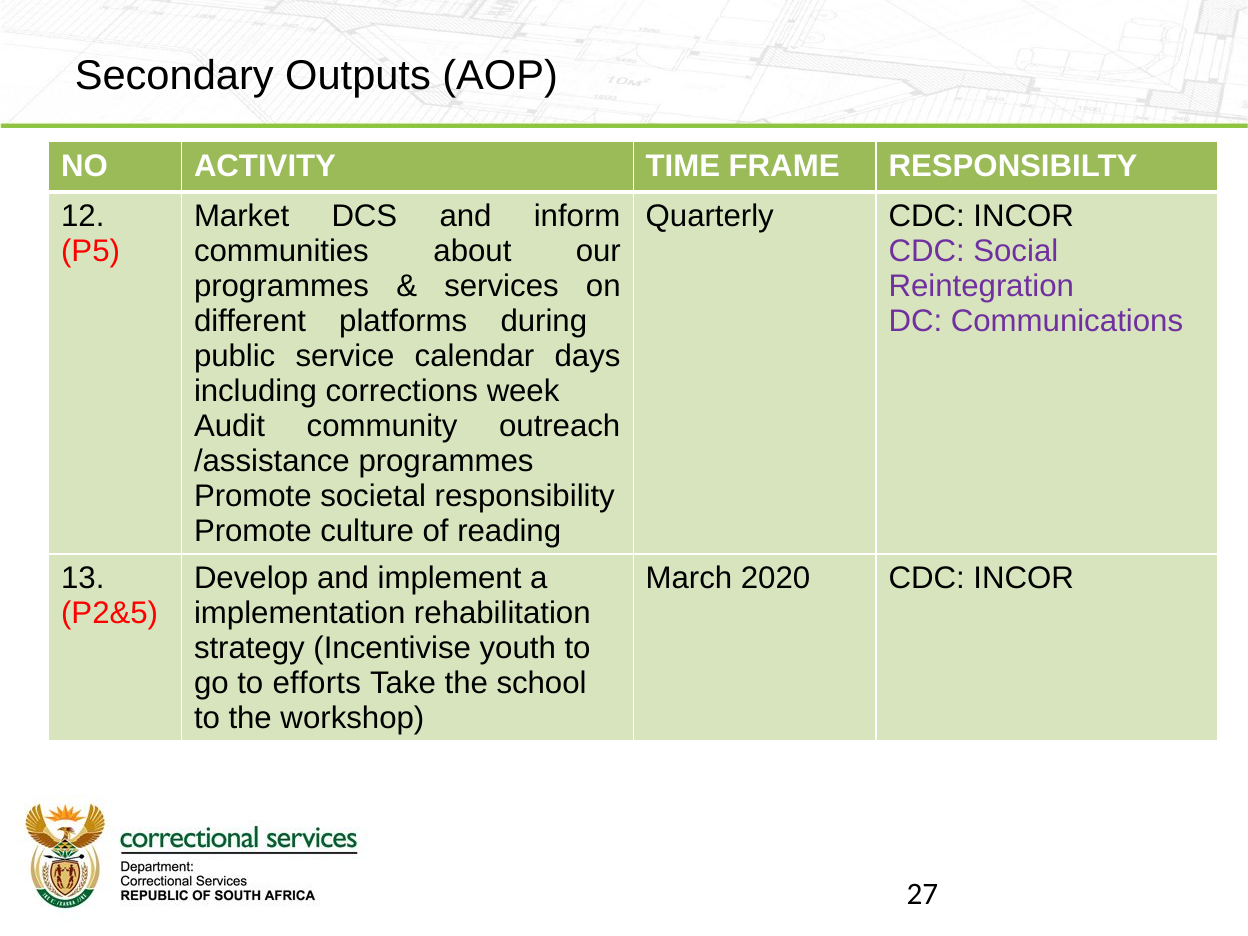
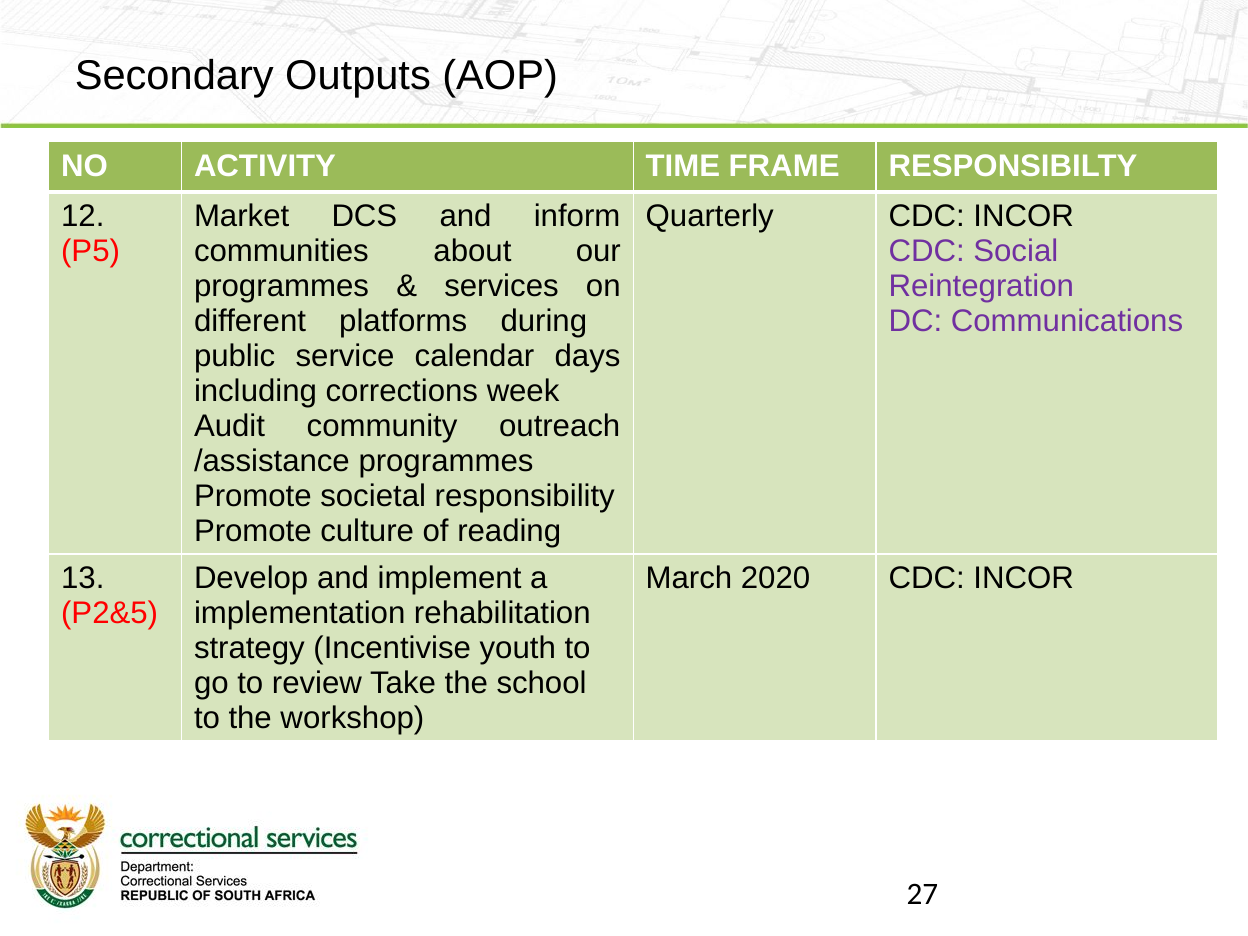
efforts: efforts -> review
